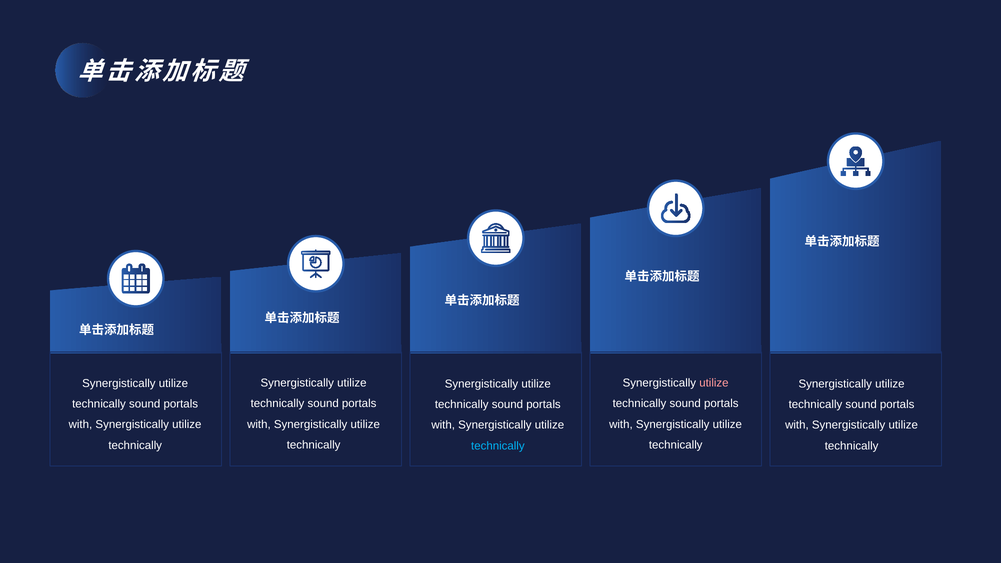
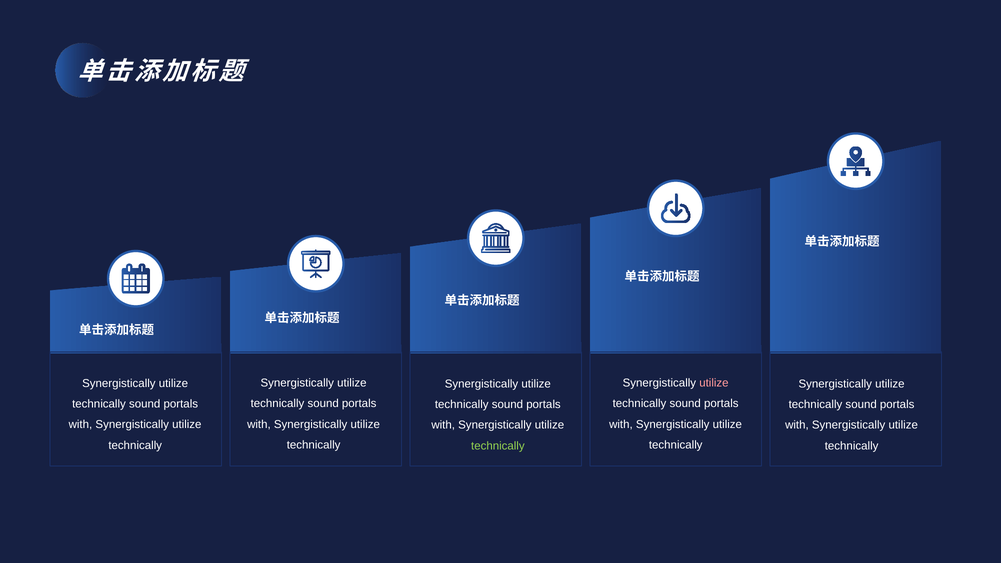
technically at (498, 446) colour: light blue -> light green
